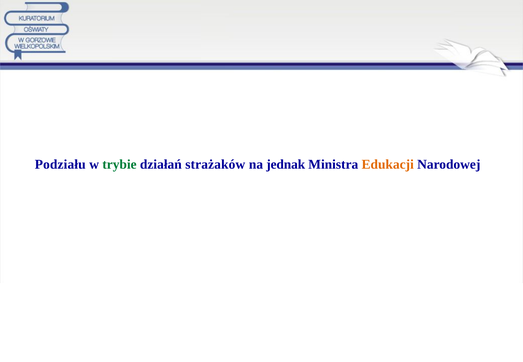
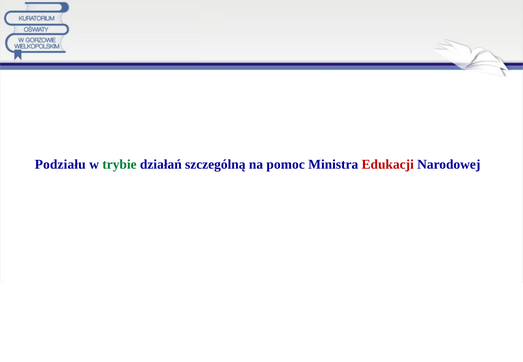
strażaków: strażaków -> szczególną
jednak: jednak -> pomoc
Edukacji colour: orange -> red
